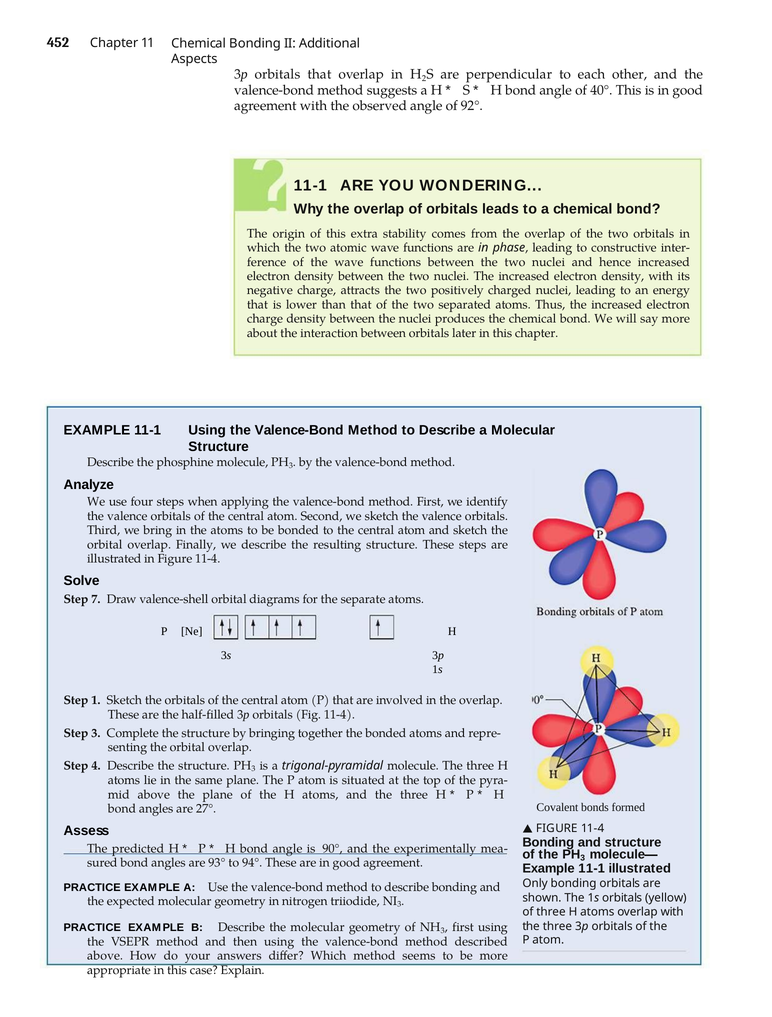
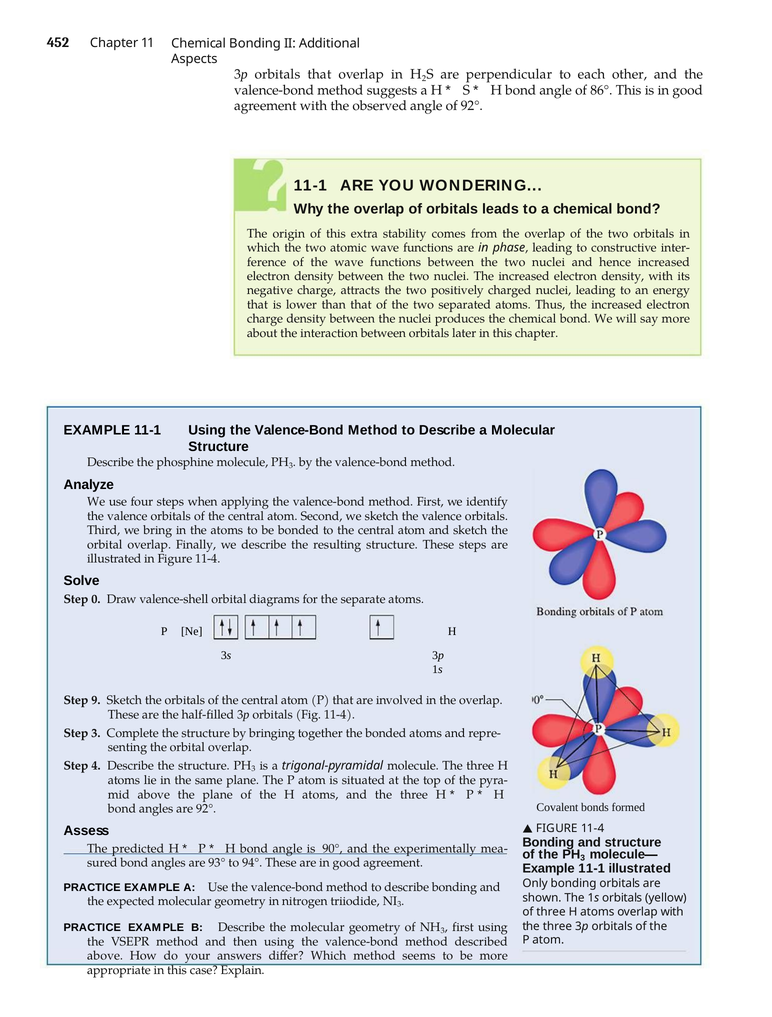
40°: 40° -> 86°
7: 7 -> 0
1: 1 -> 9
are 27°: 27° -> 92°
